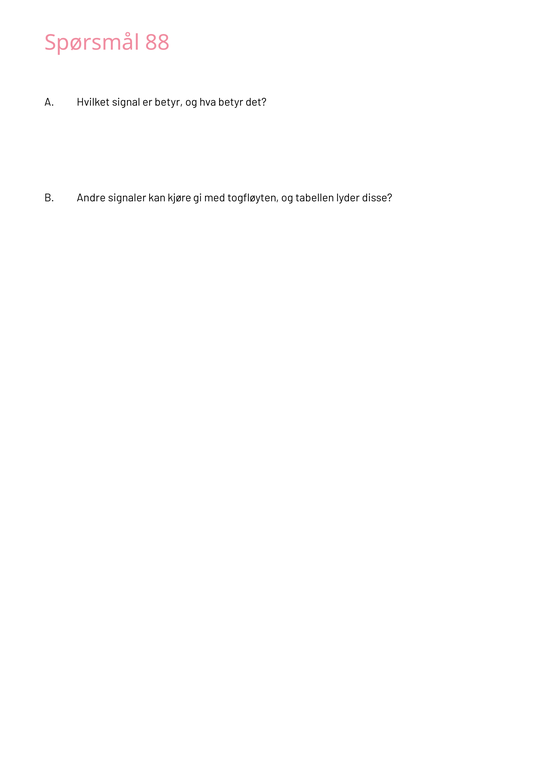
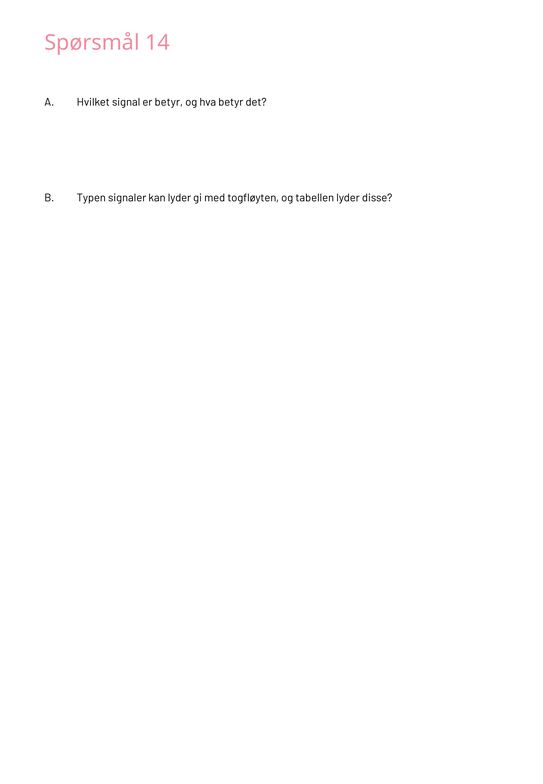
88: 88 -> 14
Andre: Andre -> Typen
kan kjøre: kjøre -> lyder
